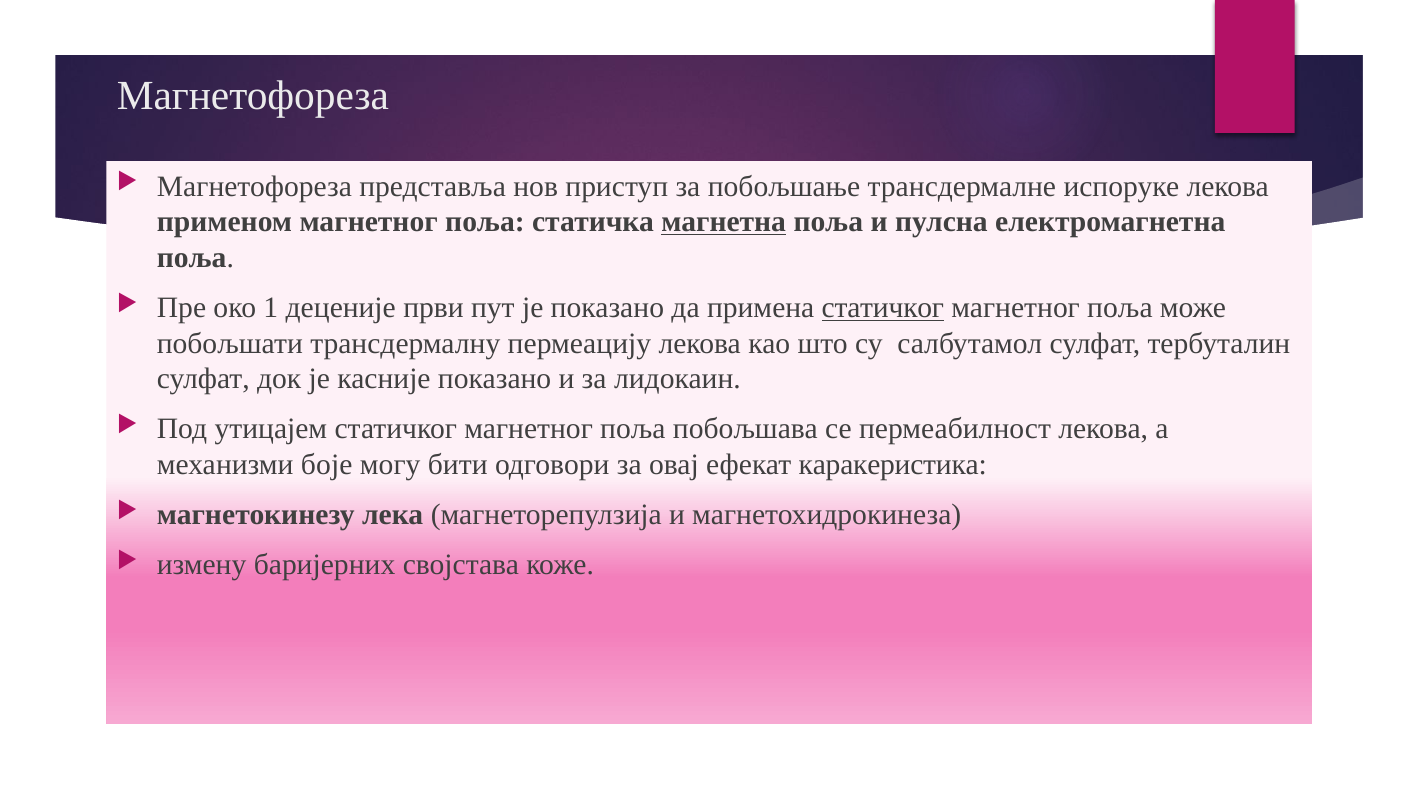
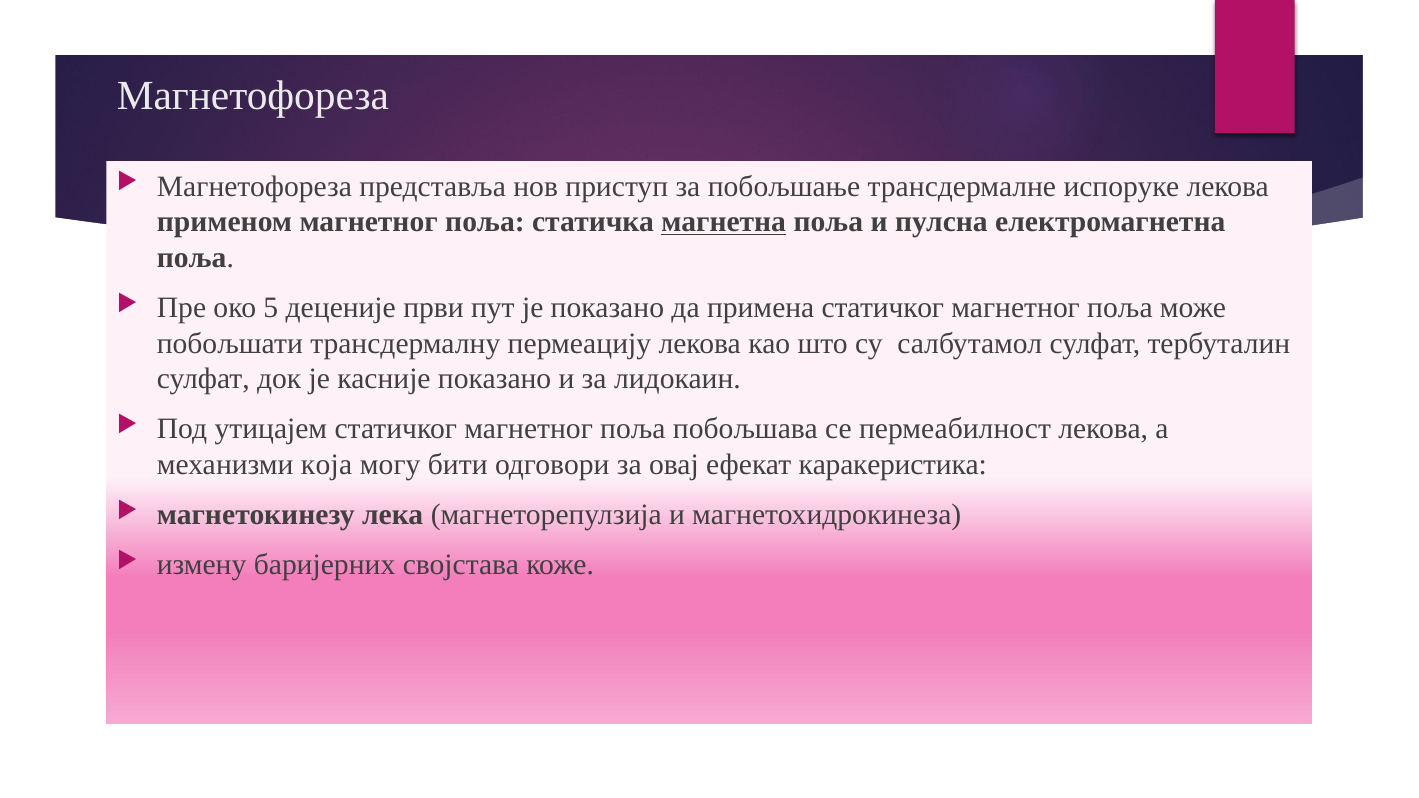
1: 1 -> 5
статичког at (883, 308) underline: present -> none
боје: боје -> која
